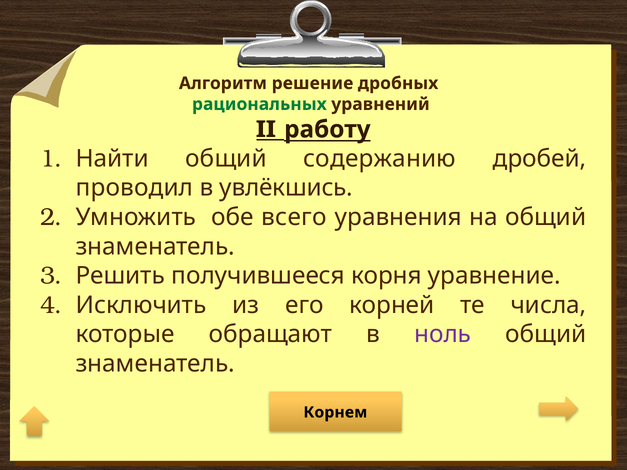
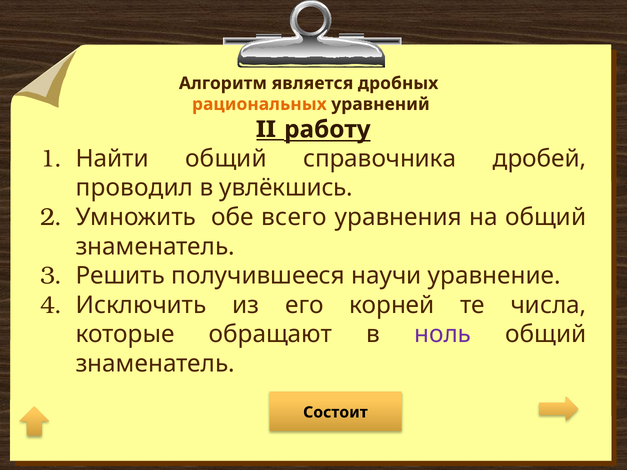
решение: решение -> является
рациональных colour: green -> orange
содержанию: содержанию -> справочника
корня: корня -> научи
Корнем: Корнем -> Состоит
